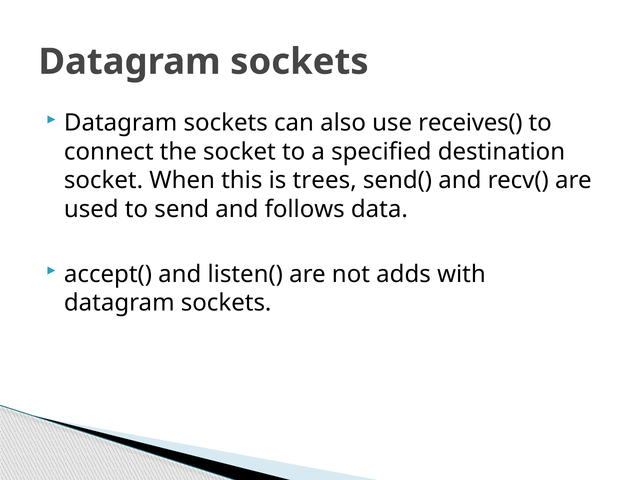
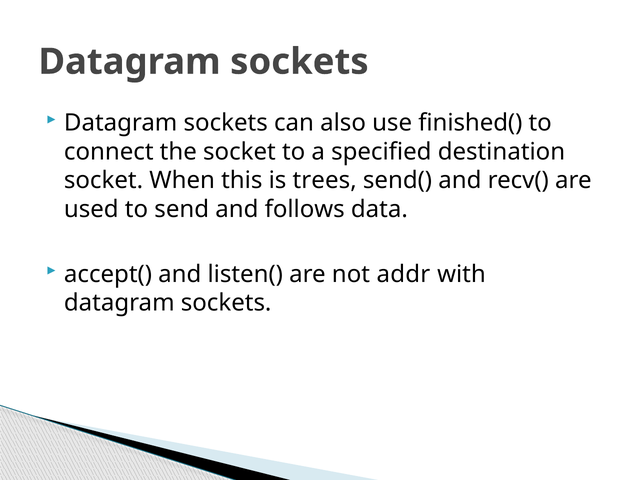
receives(: receives( -> finished(
adds: adds -> addr
